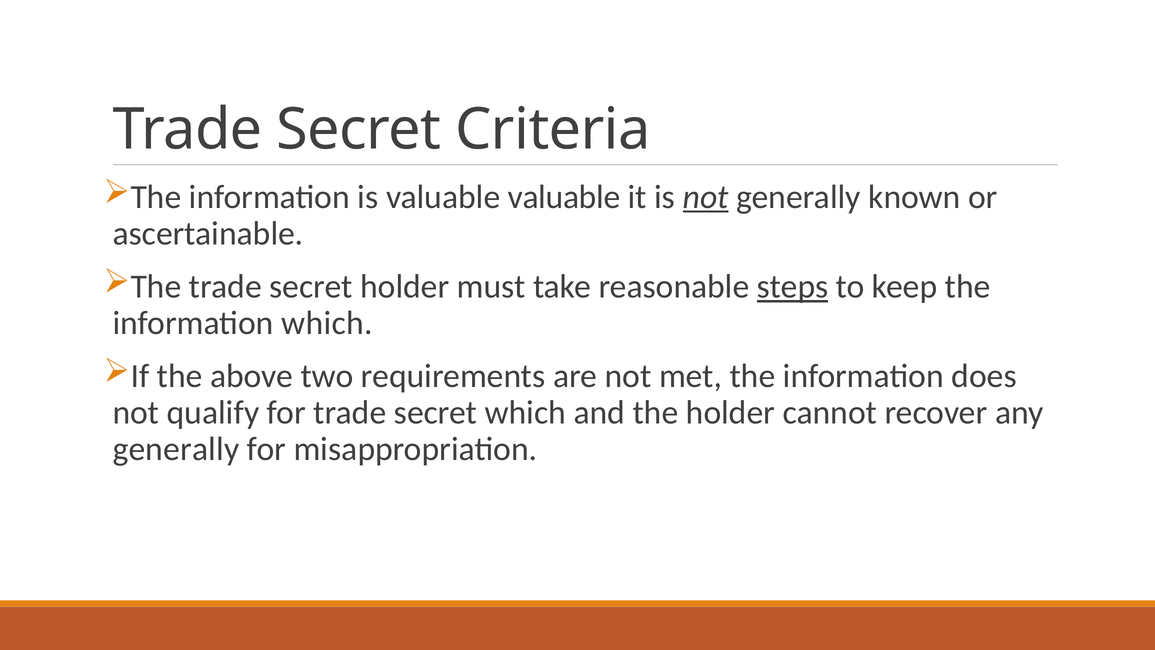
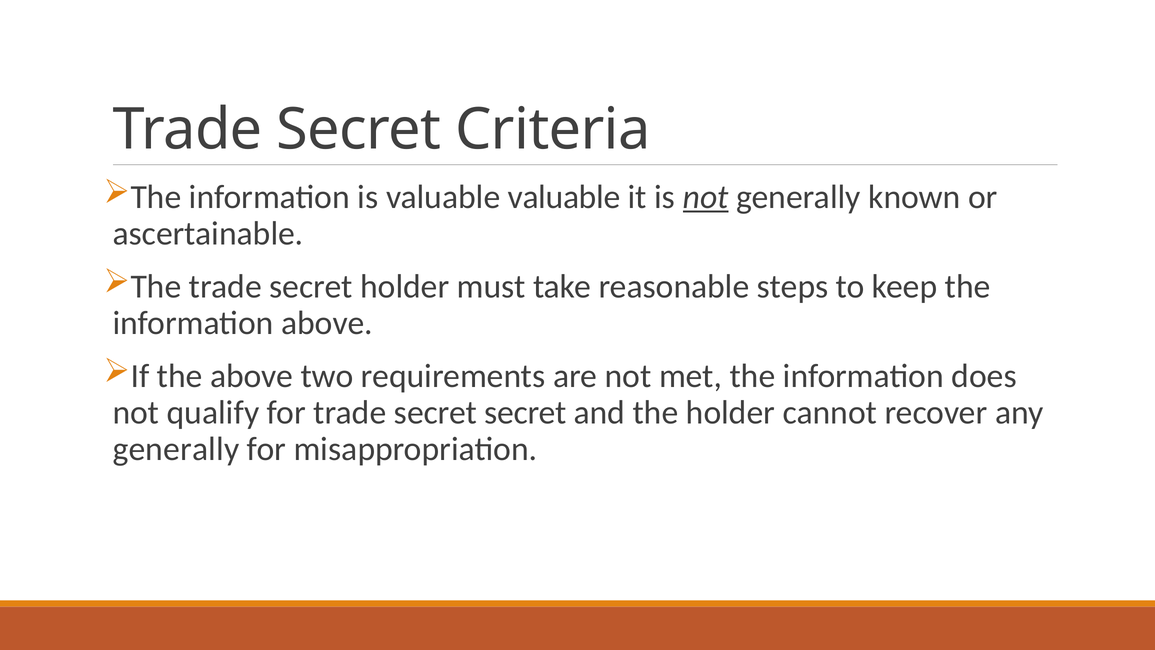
steps underline: present -> none
information which: which -> above
secret which: which -> secret
